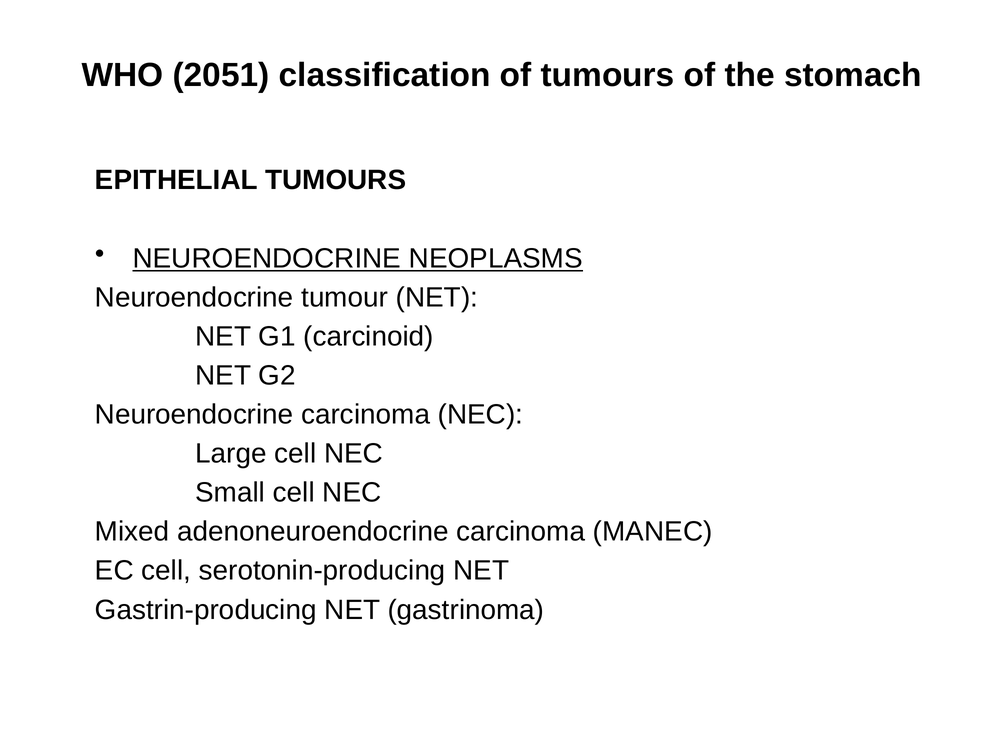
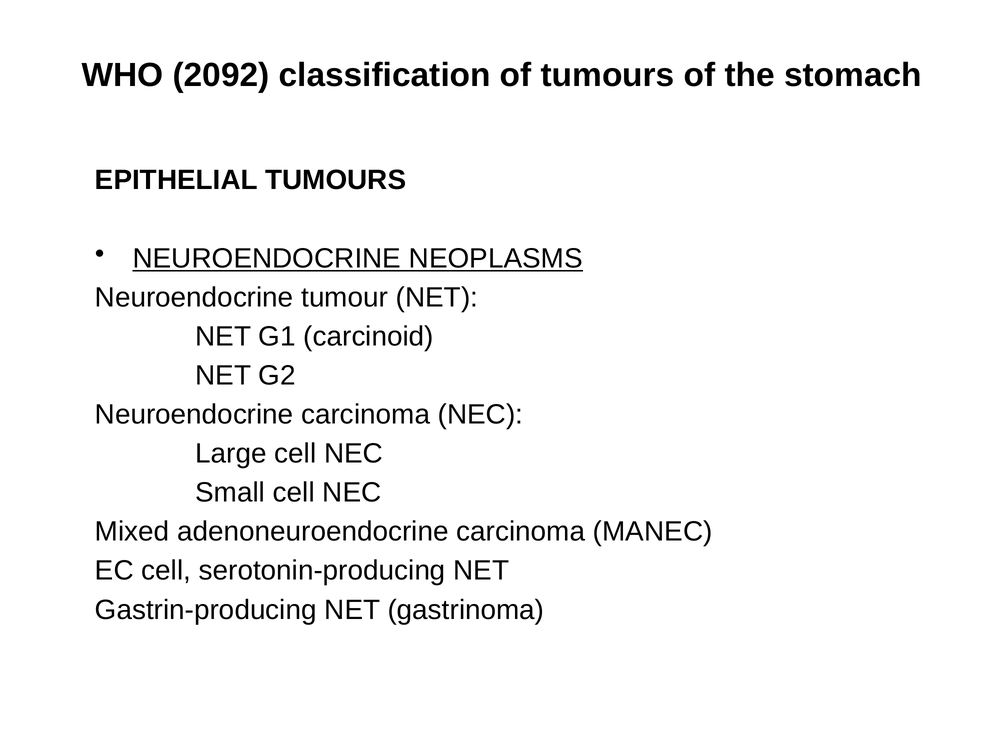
2051: 2051 -> 2092
